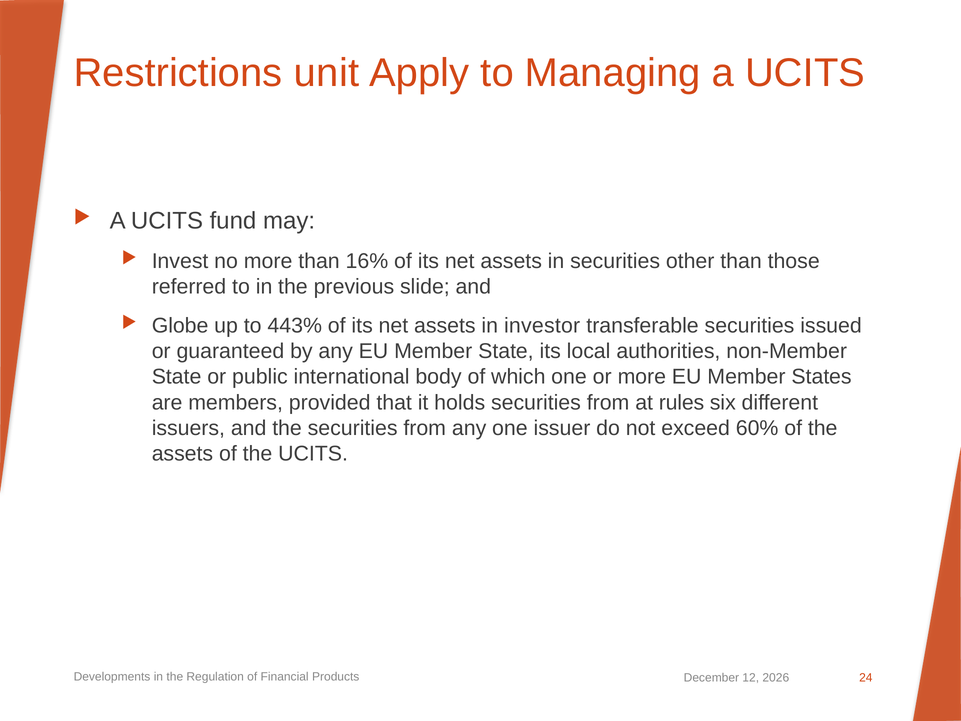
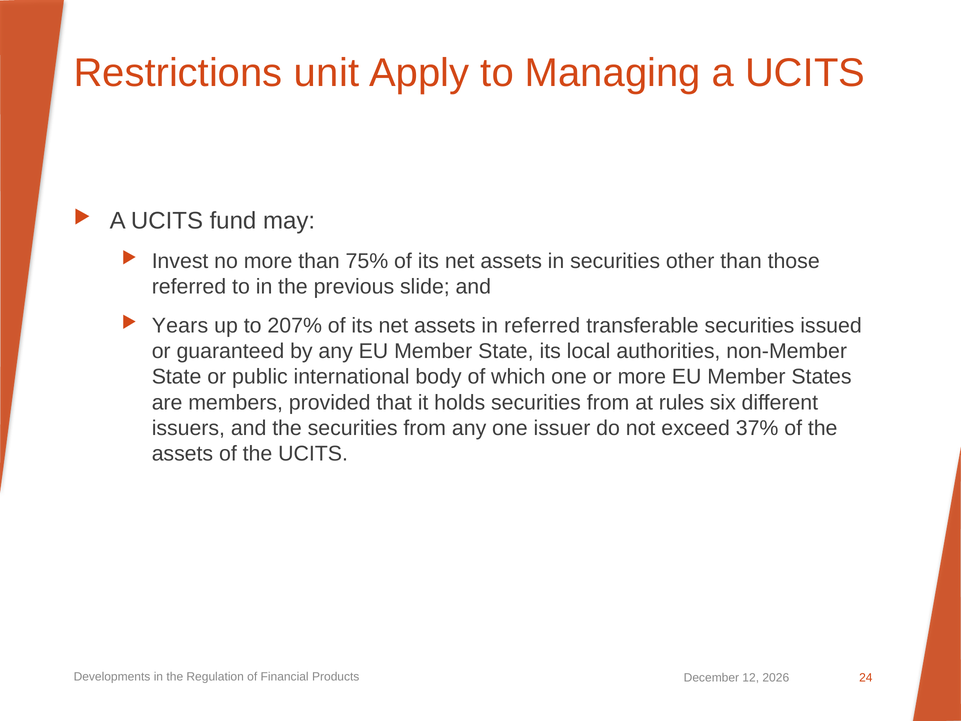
16%: 16% -> 75%
Globe: Globe -> Years
443%: 443% -> 207%
in investor: investor -> referred
60%: 60% -> 37%
